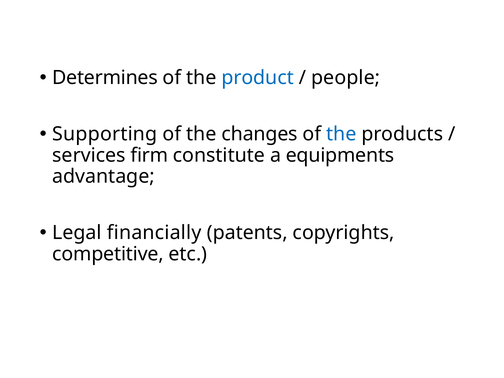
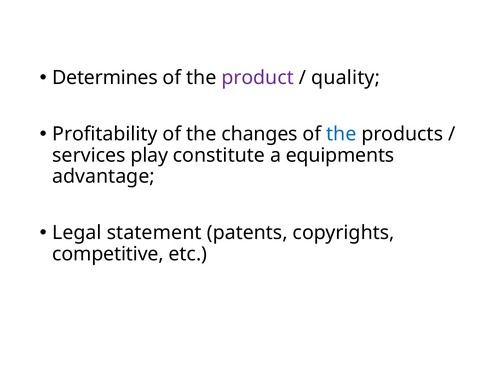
product colour: blue -> purple
people: people -> quality
Supporting: Supporting -> Profitability
firm: firm -> play
financially: financially -> statement
